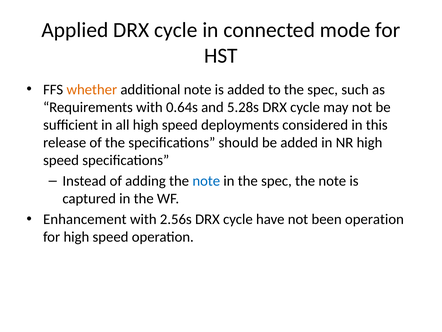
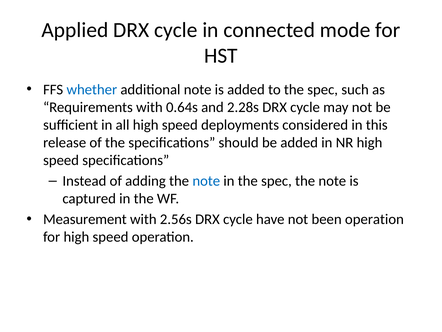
whether colour: orange -> blue
5.28s: 5.28s -> 2.28s
Enhancement: Enhancement -> Measurement
